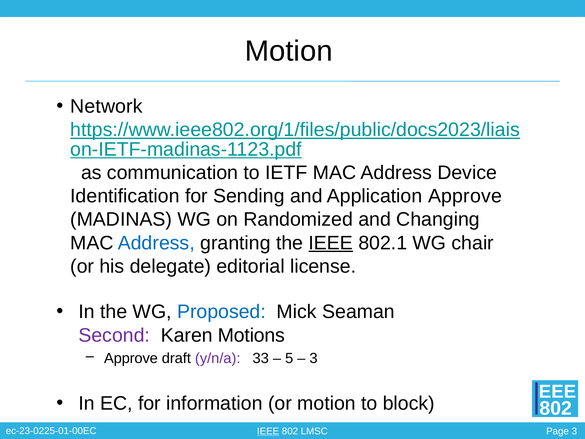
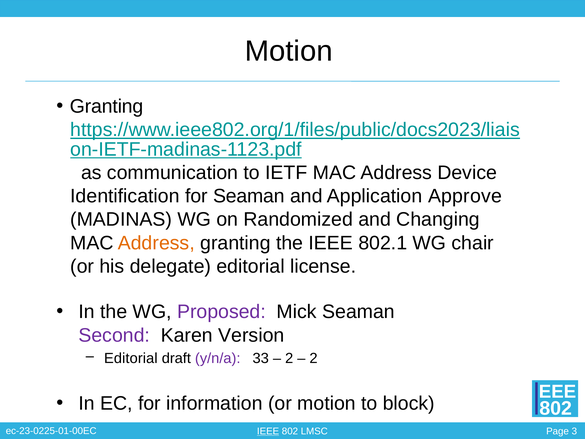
Network at (106, 106): Network -> Granting
for Sending: Sending -> Seaman
Address at (156, 243) colour: blue -> orange
IEEE at (331, 243) underline: present -> none
Proposed colour: blue -> purple
Motions: Motions -> Version
Approve at (131, 358): Approve -> Editorial
5 at (289, 358): 5 -> 2
3 at (313, 358): 3 -> 2
